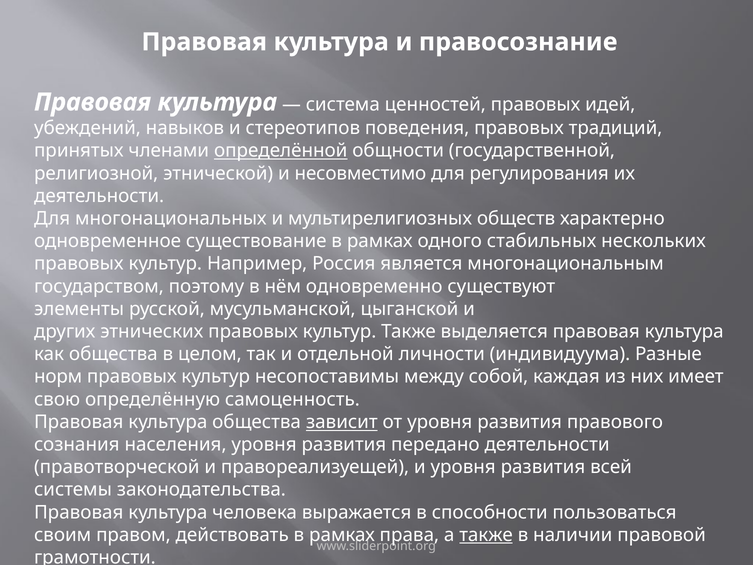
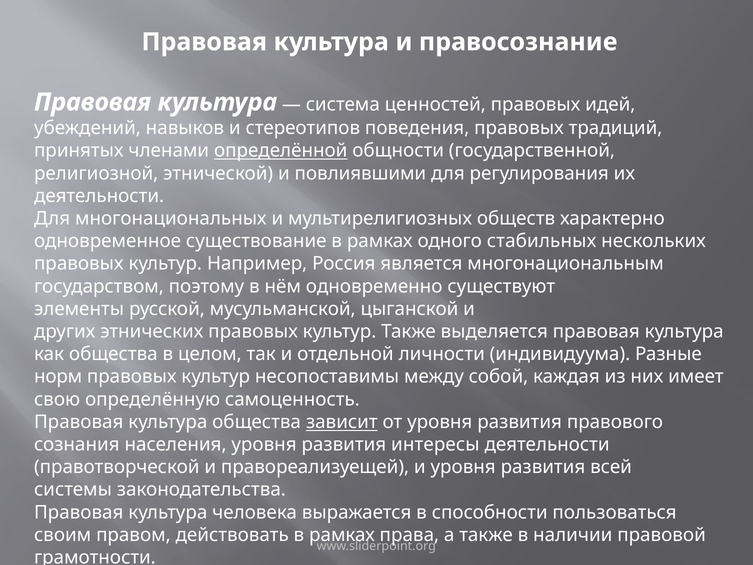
несовместимо: несовместимо -> повлиявшими
передано: передано -> интересы
также at (486, 535) underline: present -> none
